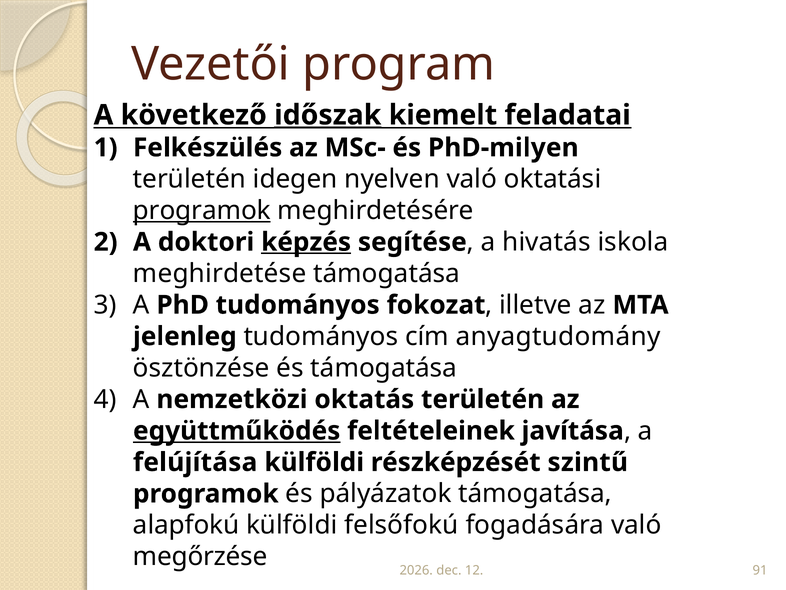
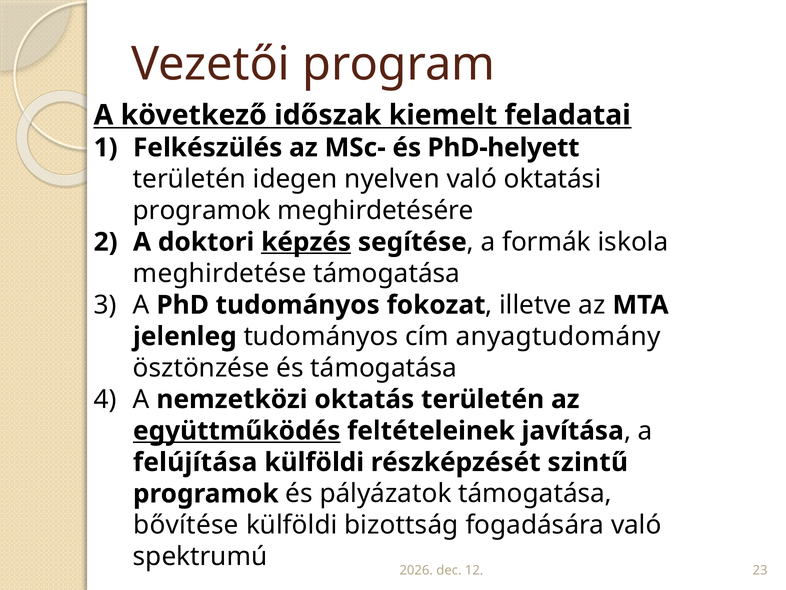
időszak underline: present -> none
PhD-milyen: PhD-milyen -> PhD-helyett
programok at (202, 210) underline: present -> none
hivatás: hivatás -> formák
alapfokú: alapfokú -> bővítése
felsőfokú: felsőfokú -> bizottság
megőrzése: megőrzése -> spektrumú
91: 91 -> 23
